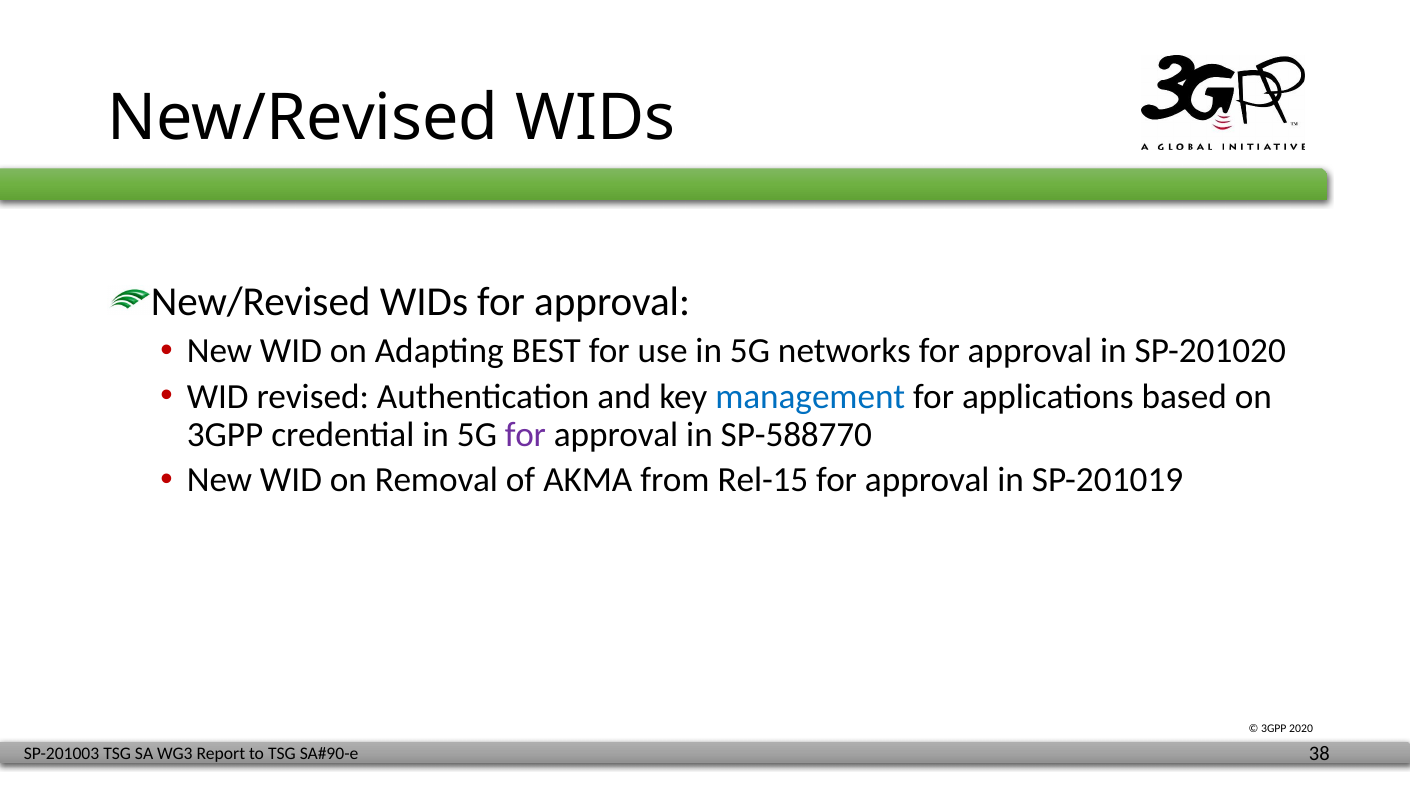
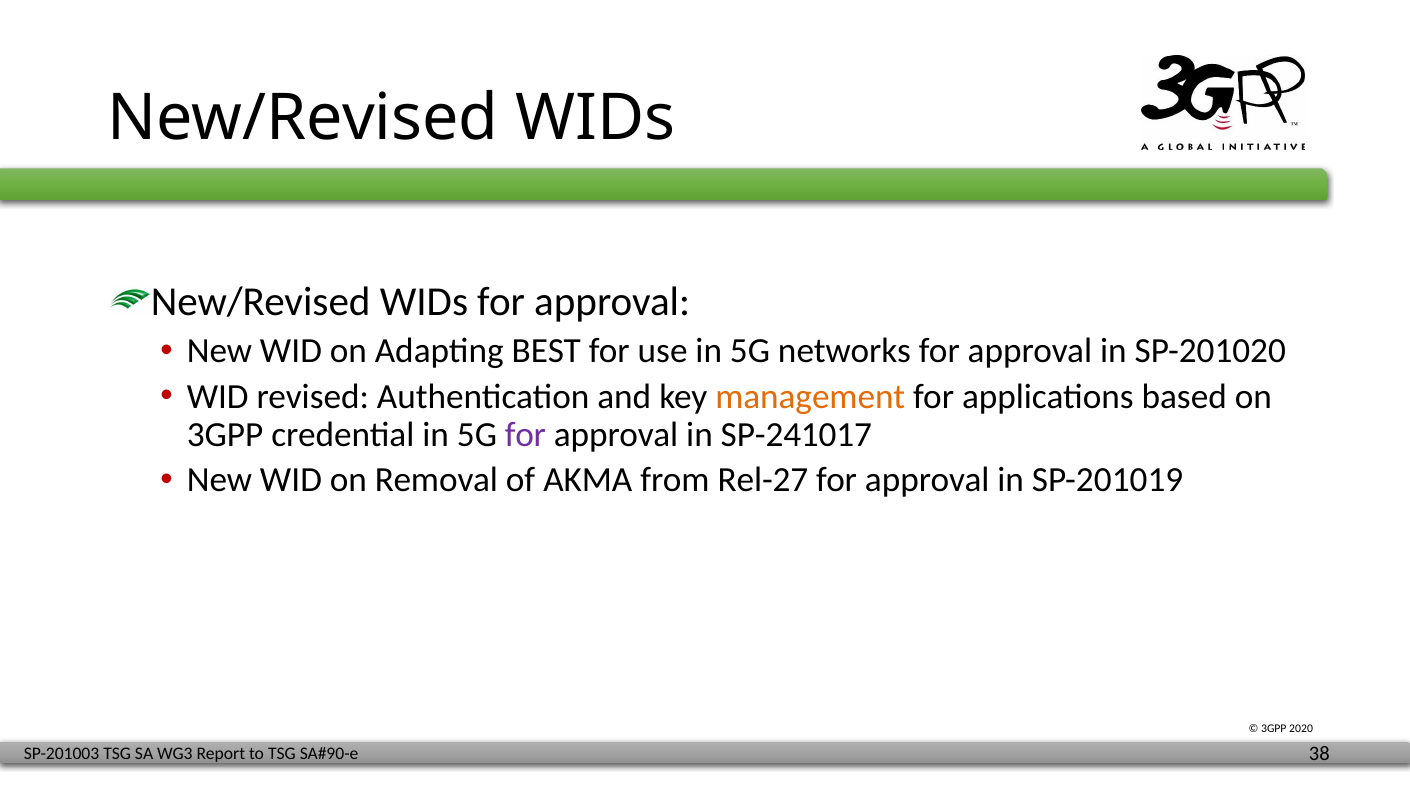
management colour: blue -> orange
SP-588770: SP-588770 -> SP-241017
Rel-15: Rel-15 -> Rel-27
